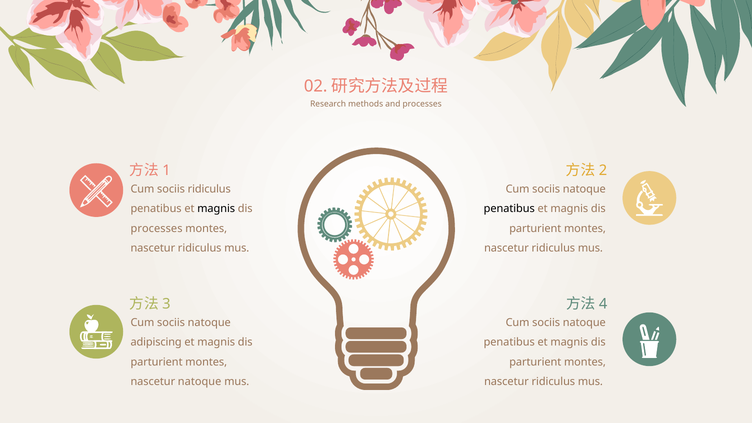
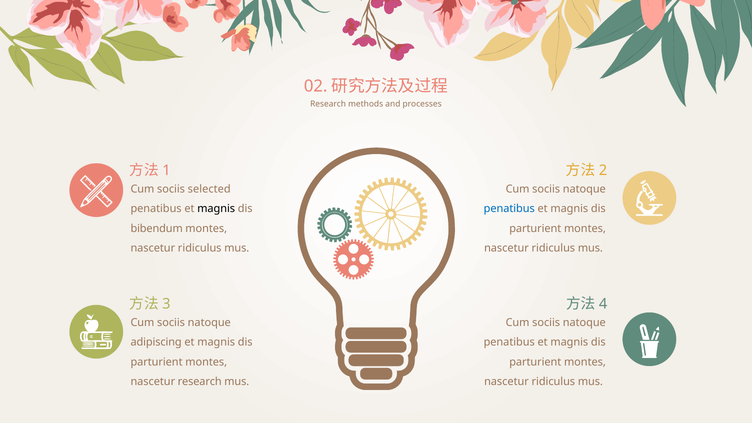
sociis ridiculus: ridiculus -> selected
penatibus at (509, 209) colour: black -> blue
processes at (157, 229): processes -> bibendum
nascetur natoque: natoque -> research
